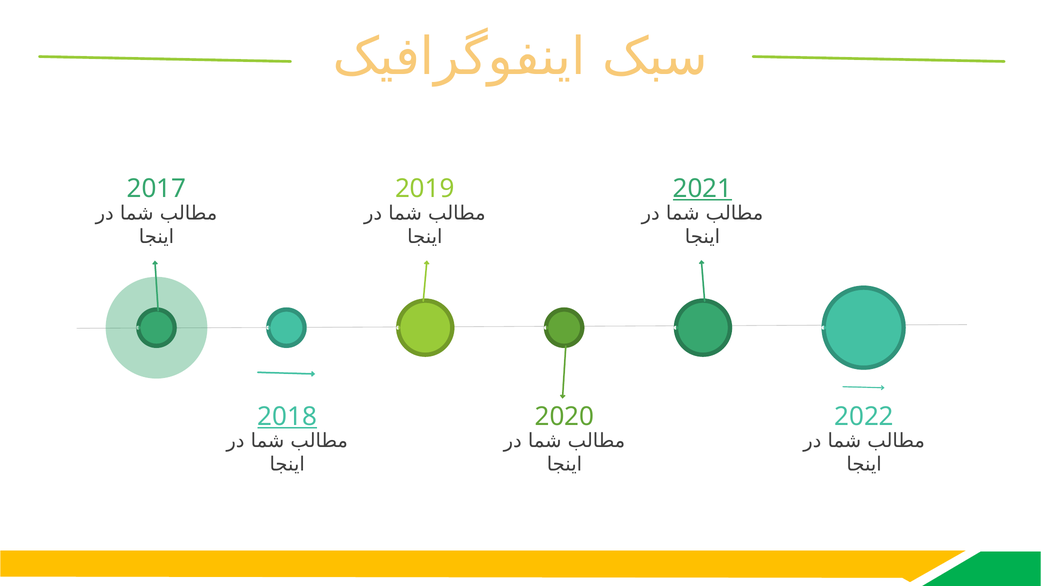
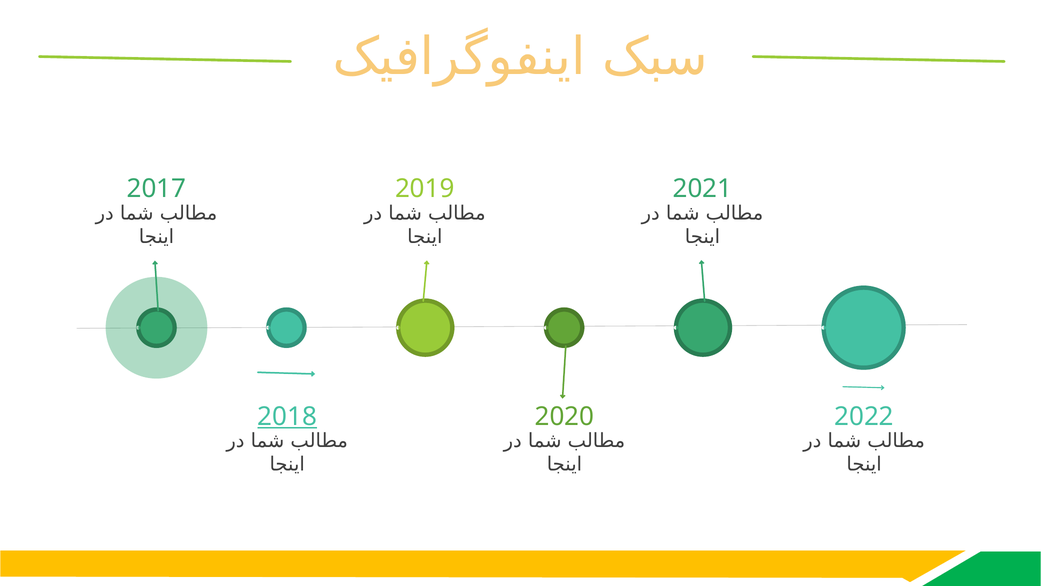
2021 underline: present -> none
